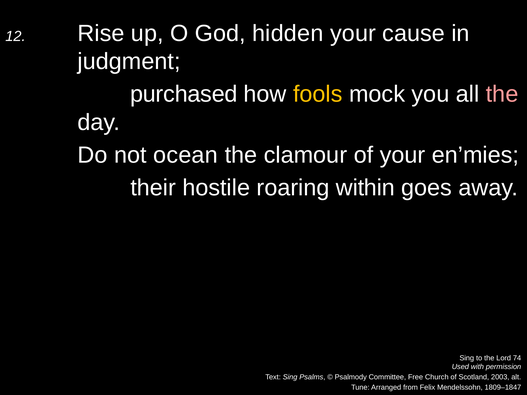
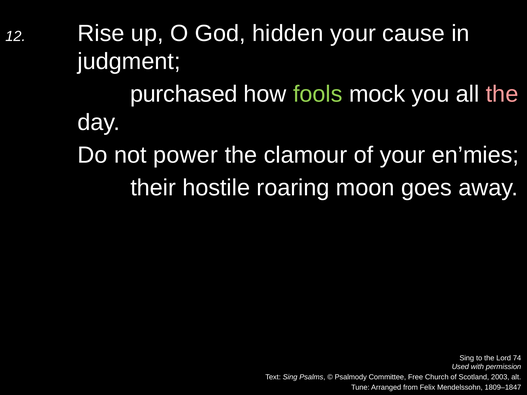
fools colour: yellow -> light green
ocean: ocean -> power
within: within -> moon
